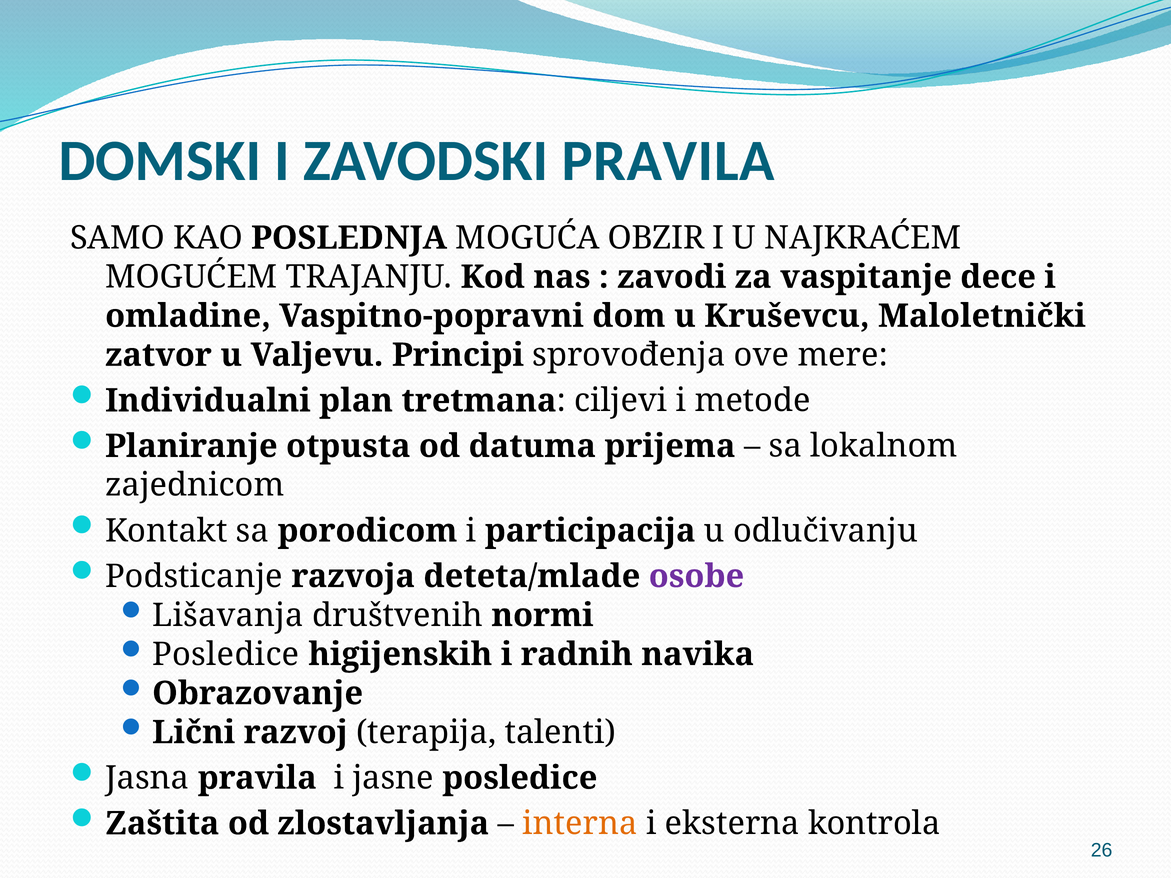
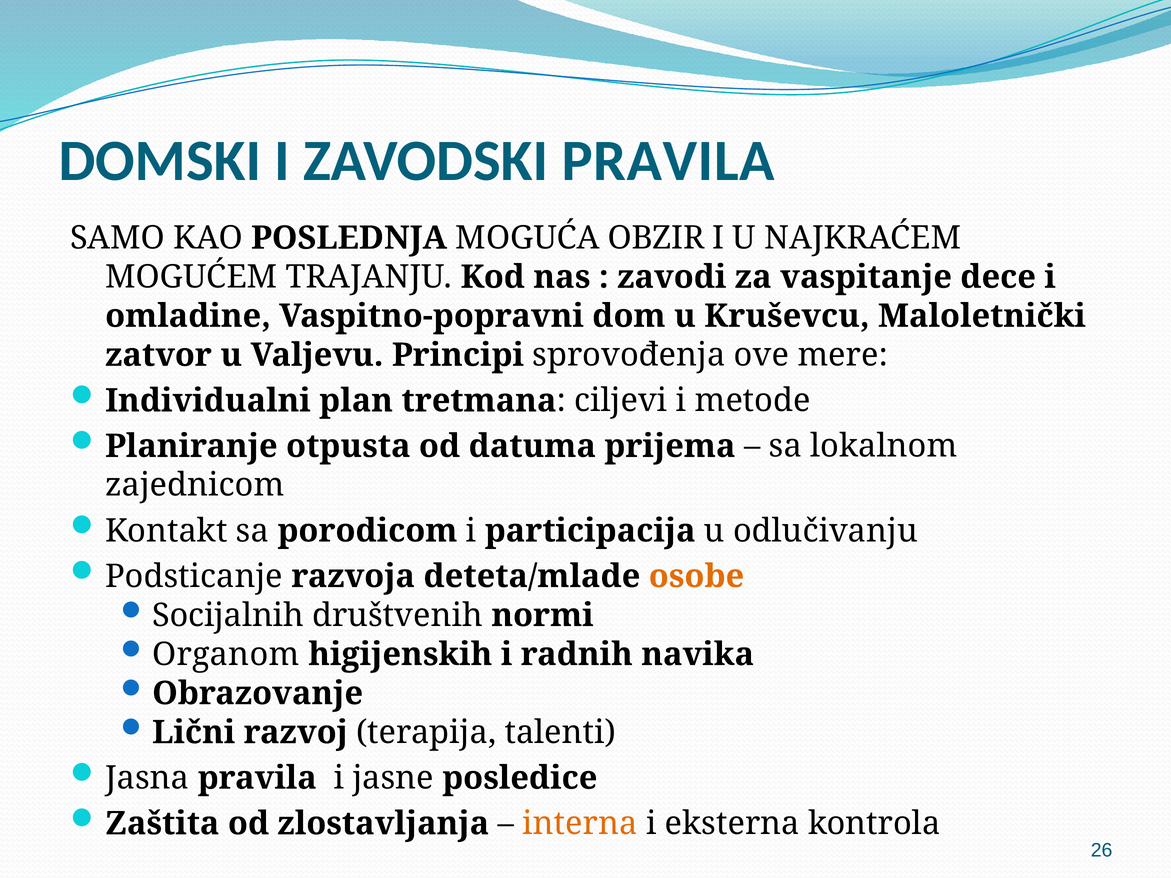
osobe colour: purple -> orange
Lišavanja: Lišavanja -> Socijalnih
Posledice at (226, 655): Posledice -> Organom
